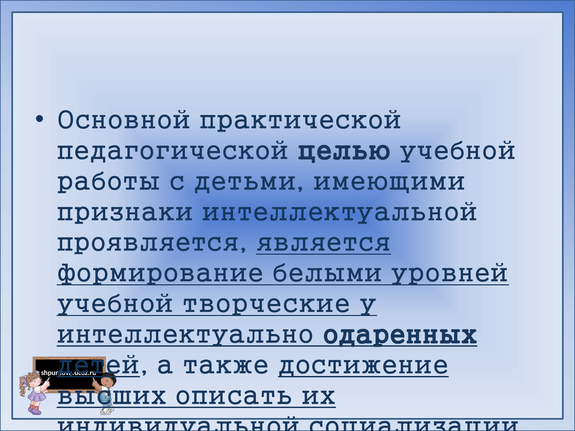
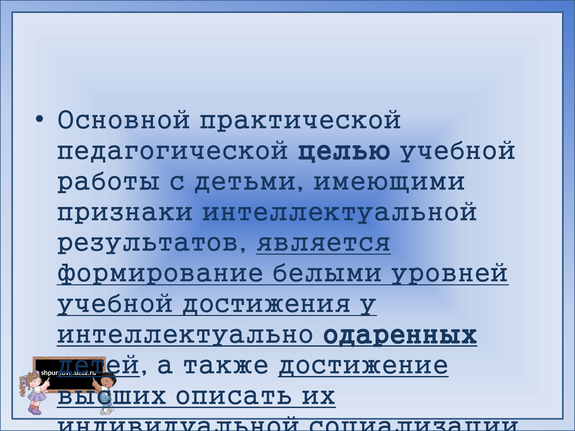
проявляется: проявляется -> результатов
творческие: творческие -> достижения
